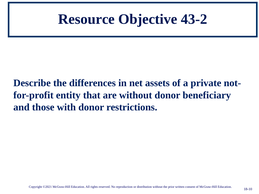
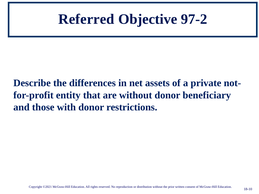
Resource: Resource -> Referred
43-2: 43-2 -> 97-2
